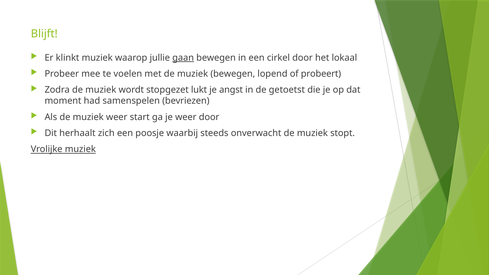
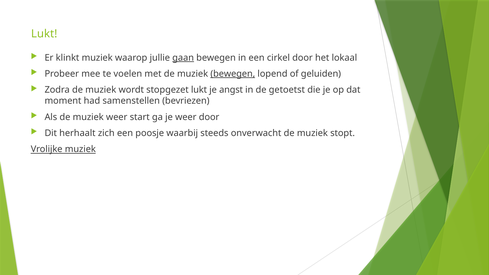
Blijft at (44, 34): Blijft -> Lukt
bewegen at (233, 74) underline: none -> present
probeert: probeert -> geluiden
samenspelen: samenspelen -> samenstellen
